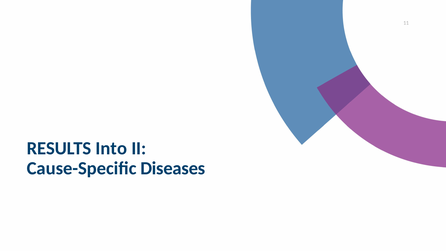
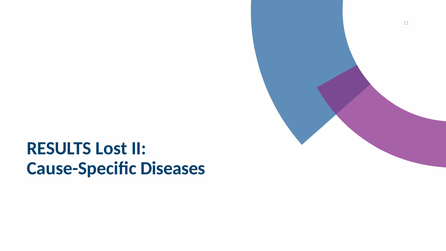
Into: Into -> Lost
